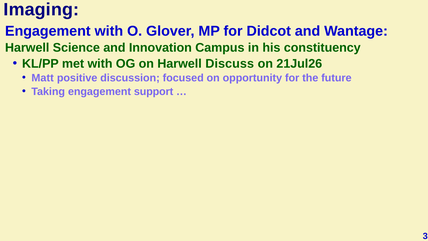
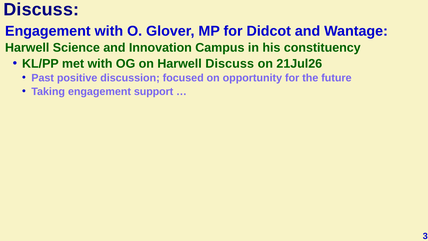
Imaging at (41, 10): Imaging -> Discuss
Matt: Matt -> Past
